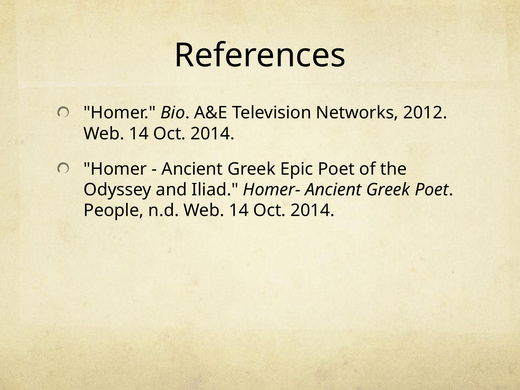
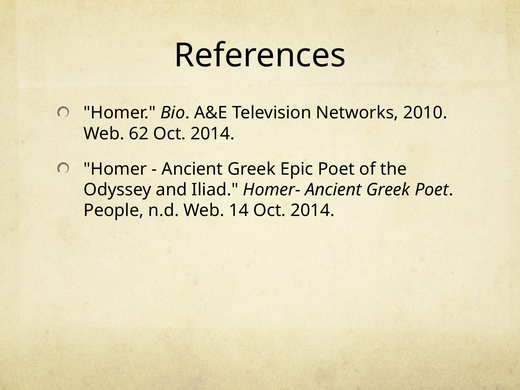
2012: 2012 -> 2010
14 at (139, 134): 14 -> 62
